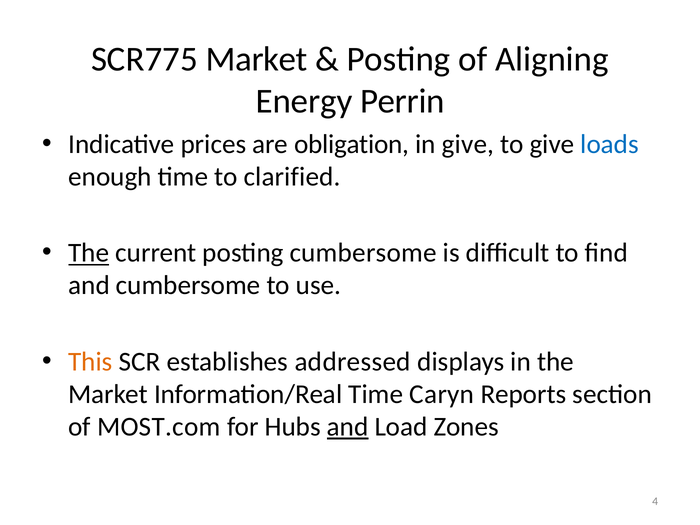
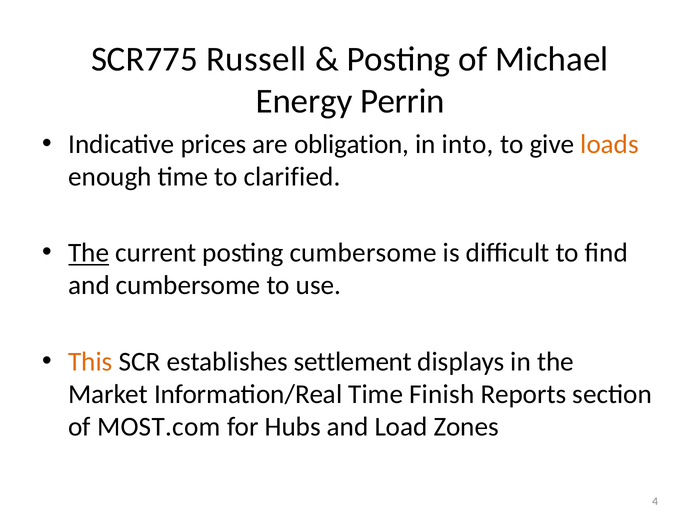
SCR775 Market: Market -> Russell
Aligning: Aligning -> Michael
in give: give -> into
loads colour: blue -> orange
addressed: addressed -> settlement
Caryn: Caryn -> Finish
and at (348, 427) underline: present -> none
